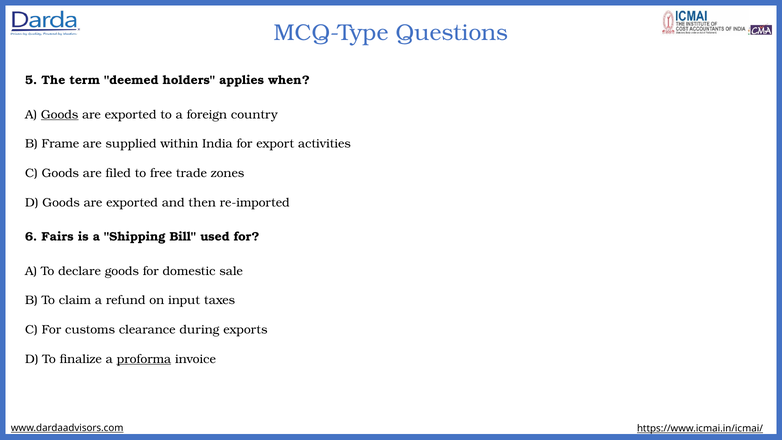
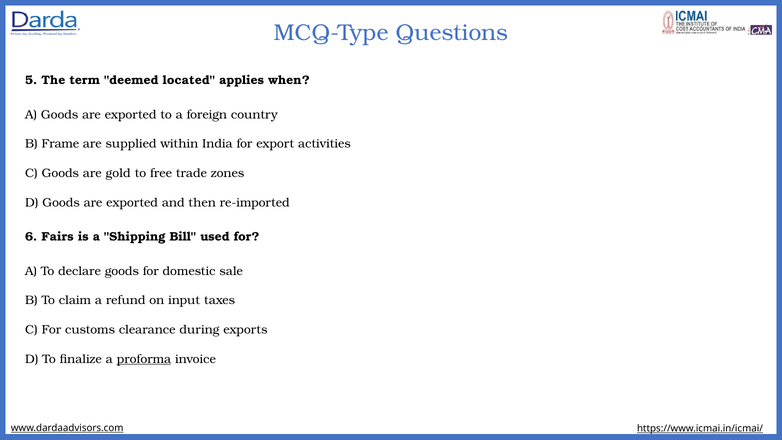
holders: holders -> located
Goods at (60, 115) underline: present -> none
filed: filed -> gold
